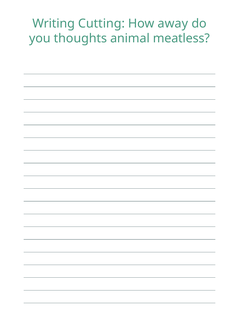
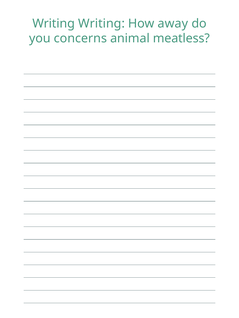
Writing Cutting: Cutting -> Writing
thoughts: thoughts -> concerns
